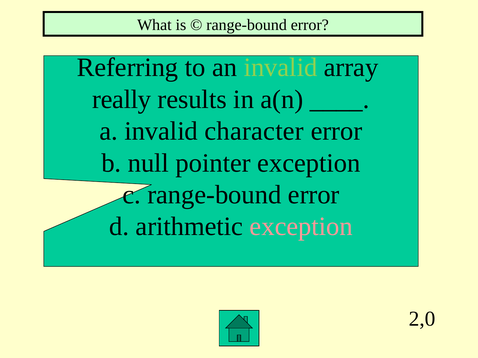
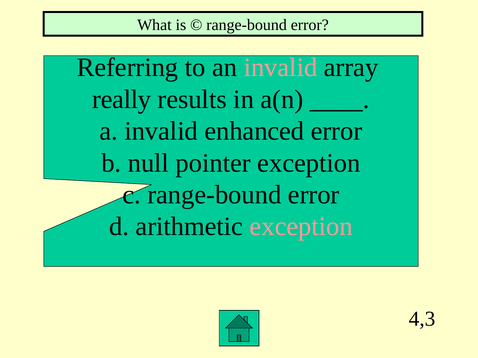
invalid at (280, 68) colour: light green -> pink
character: character -> enhanced
2,0: 2,0 -> 4,3
